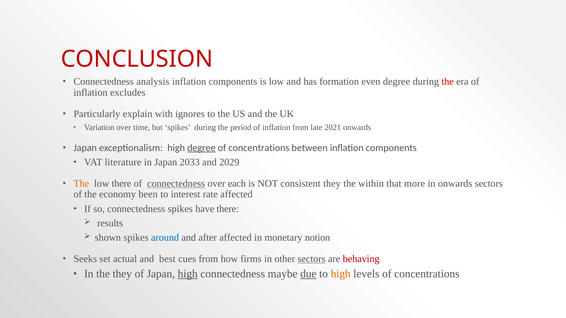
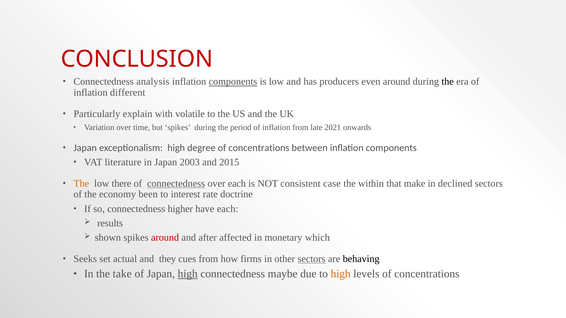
components at (233, 82) underline: none -> present
formation: formation -> producers
even degree: degree -> around
the at (448, 82) colour: red -> black
excludes: excludes -> different
ignores: ignores -> volatile
degree at (201, 148) underline: present -> none
2033: 2033 -> 2003
2029: 2029 -> 2015
consistent they: they -> case
more: more -> make
in onwards: onwards -> declined
rate affected: affected -> doctrine
connectedness spikes: spikes -> higher
have there: there -> each
around at (165, 238) colour: blue -> red
notion: notion -> which
best: best -> they
behaving colour: red -> black
the they: they -> take
due underline: present -> none
